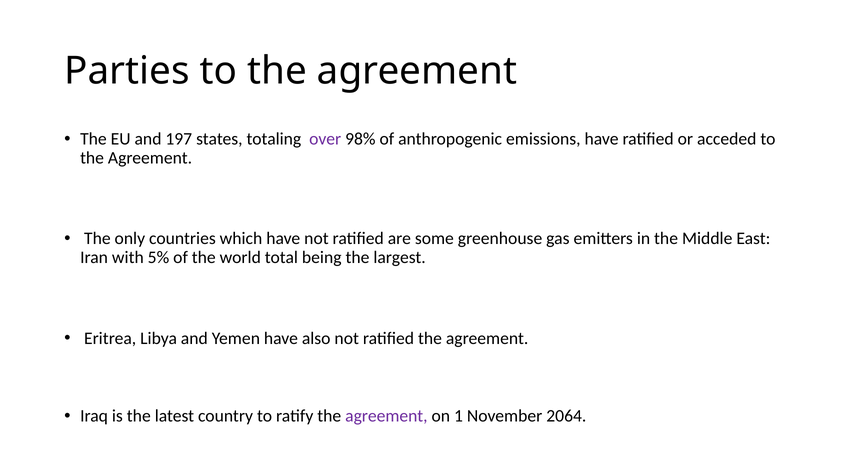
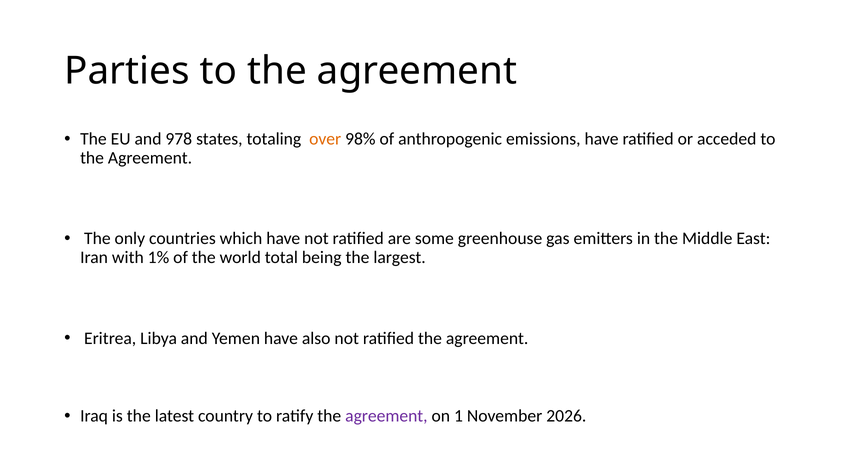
197: 197 -> 978
over colour: purple -> orange
5%: 5% -> 1%
2064: 2064 -> 2026
